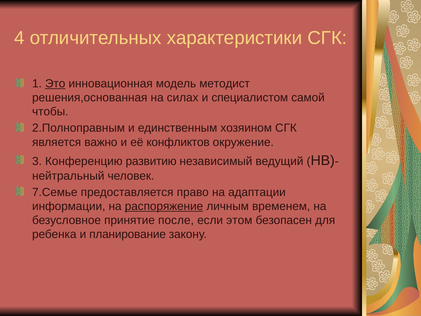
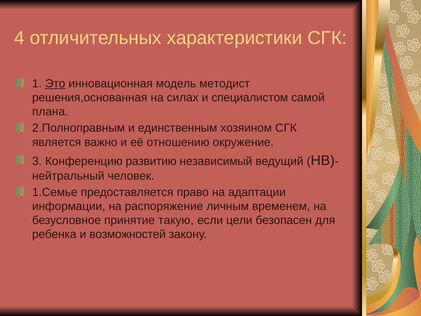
чтобы: чтобы -> плана
конфликтов: конфликтов -> отношению
7.Семье: 7.Семье -> 1.Семье
распоряжение underline: present -> none
после: после -> такую
этом: этом -> цели
планирование: планирование -> возможностей
